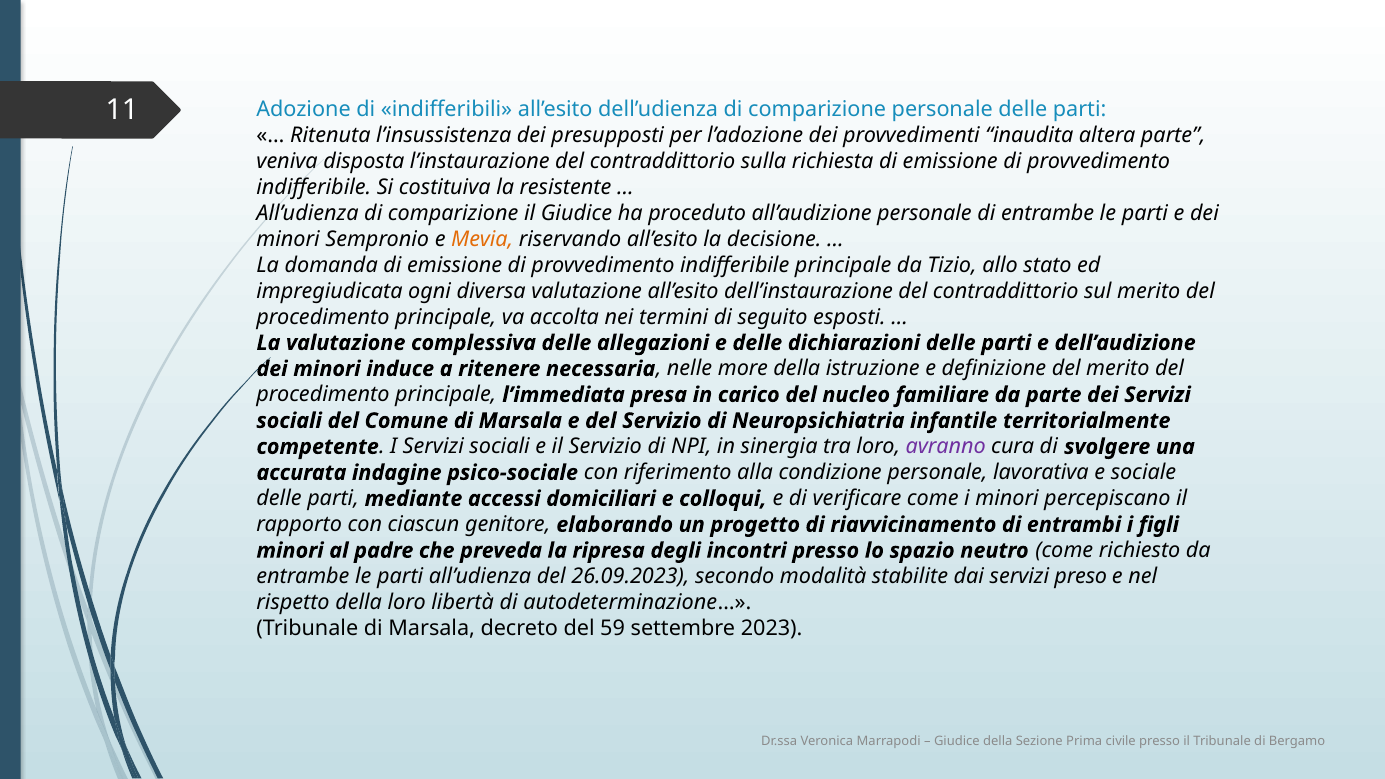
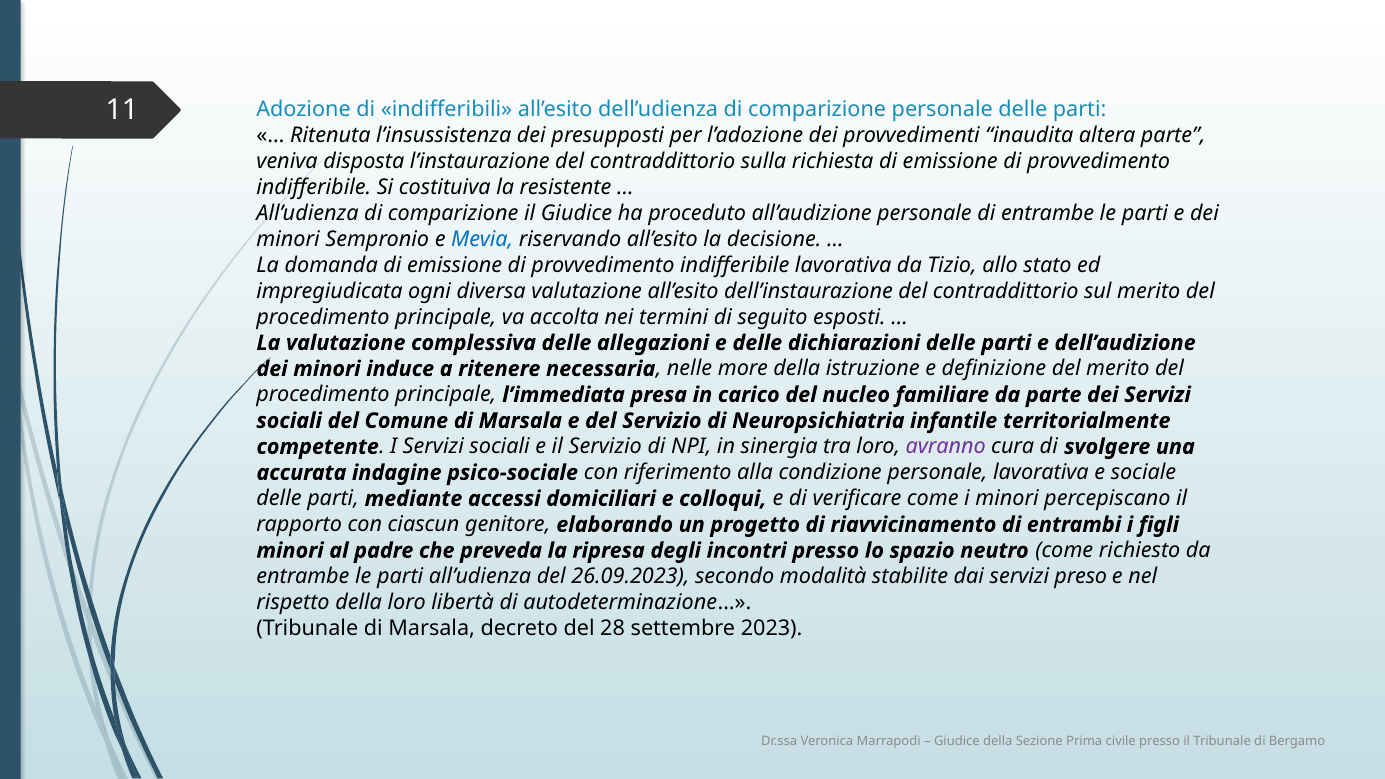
Mevia colour: orange -> blue
indifferibile principale: principale -> lavorativa
59: 59 -> 28
